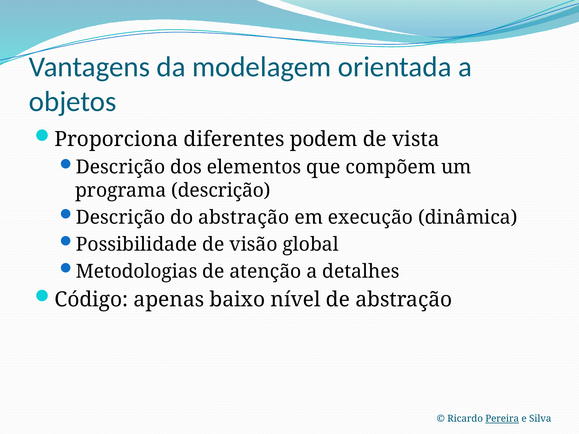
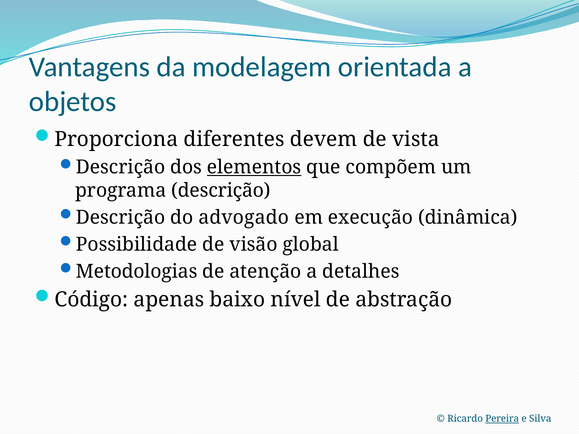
podem: podem -> devem
elementos underline: none -> present
do abstração: abstração -> advogado
